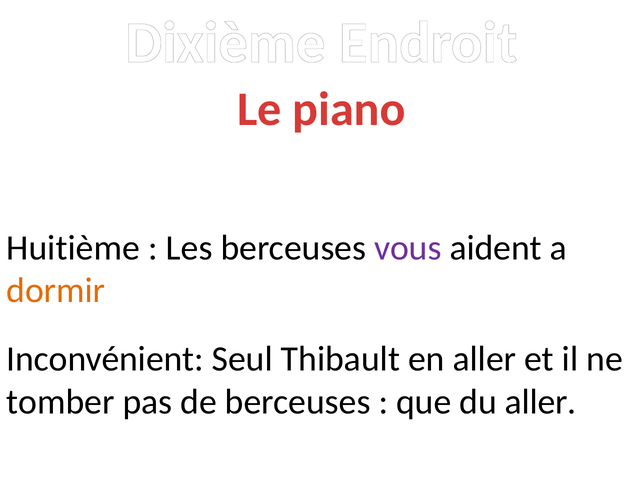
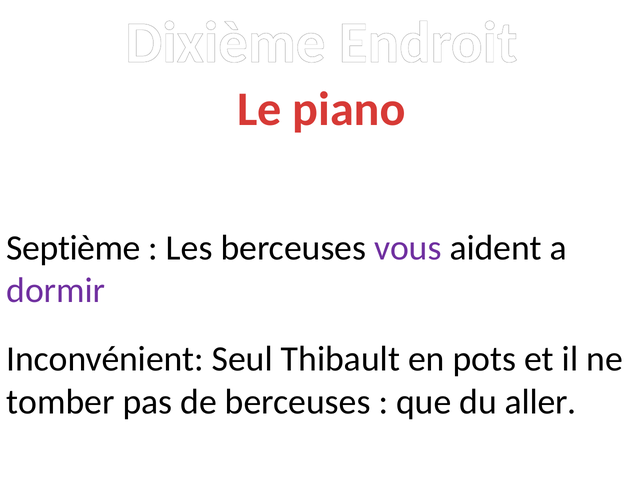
Huitième: Huitième -> Septième
dormir colour: orange -> purple
en aller: aller -> pots
